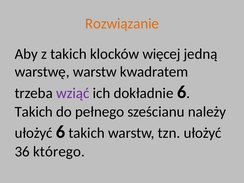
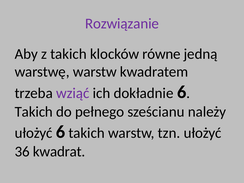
Rozwiązanie colour: orange -> purple
więcej: więcej -> równe
którego: którego -> kwadrat
